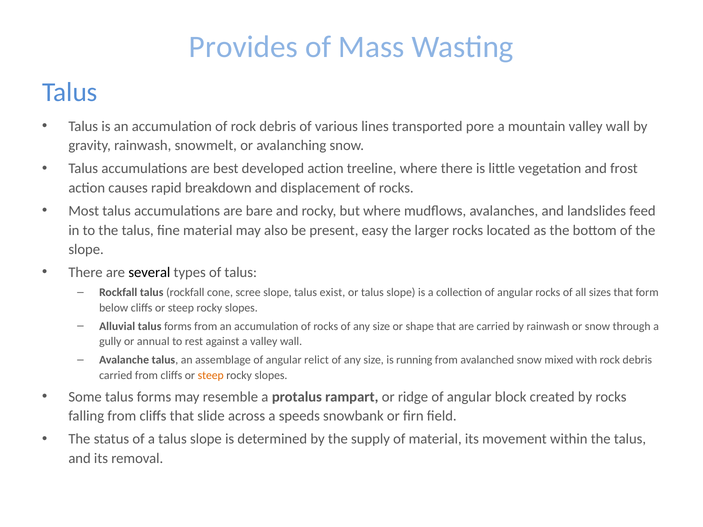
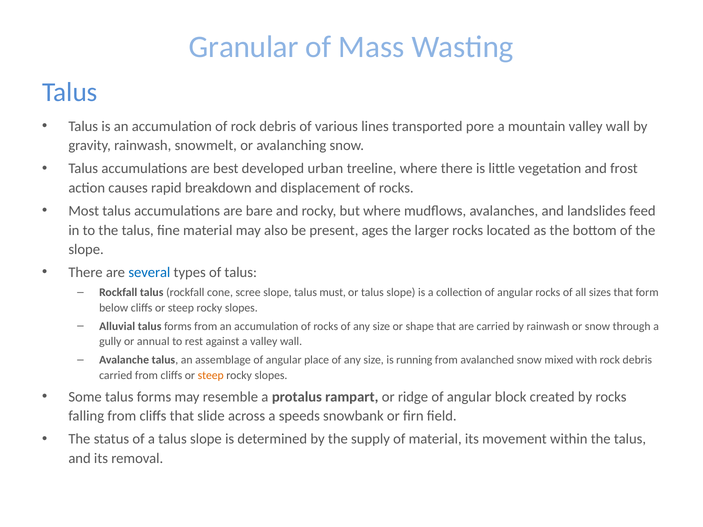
Provides: Provides -> Granular
developed action: action -> urban
easy: easy -> ages
several colour: black -> blue
exist: exist -> must
relict: relict -> place
